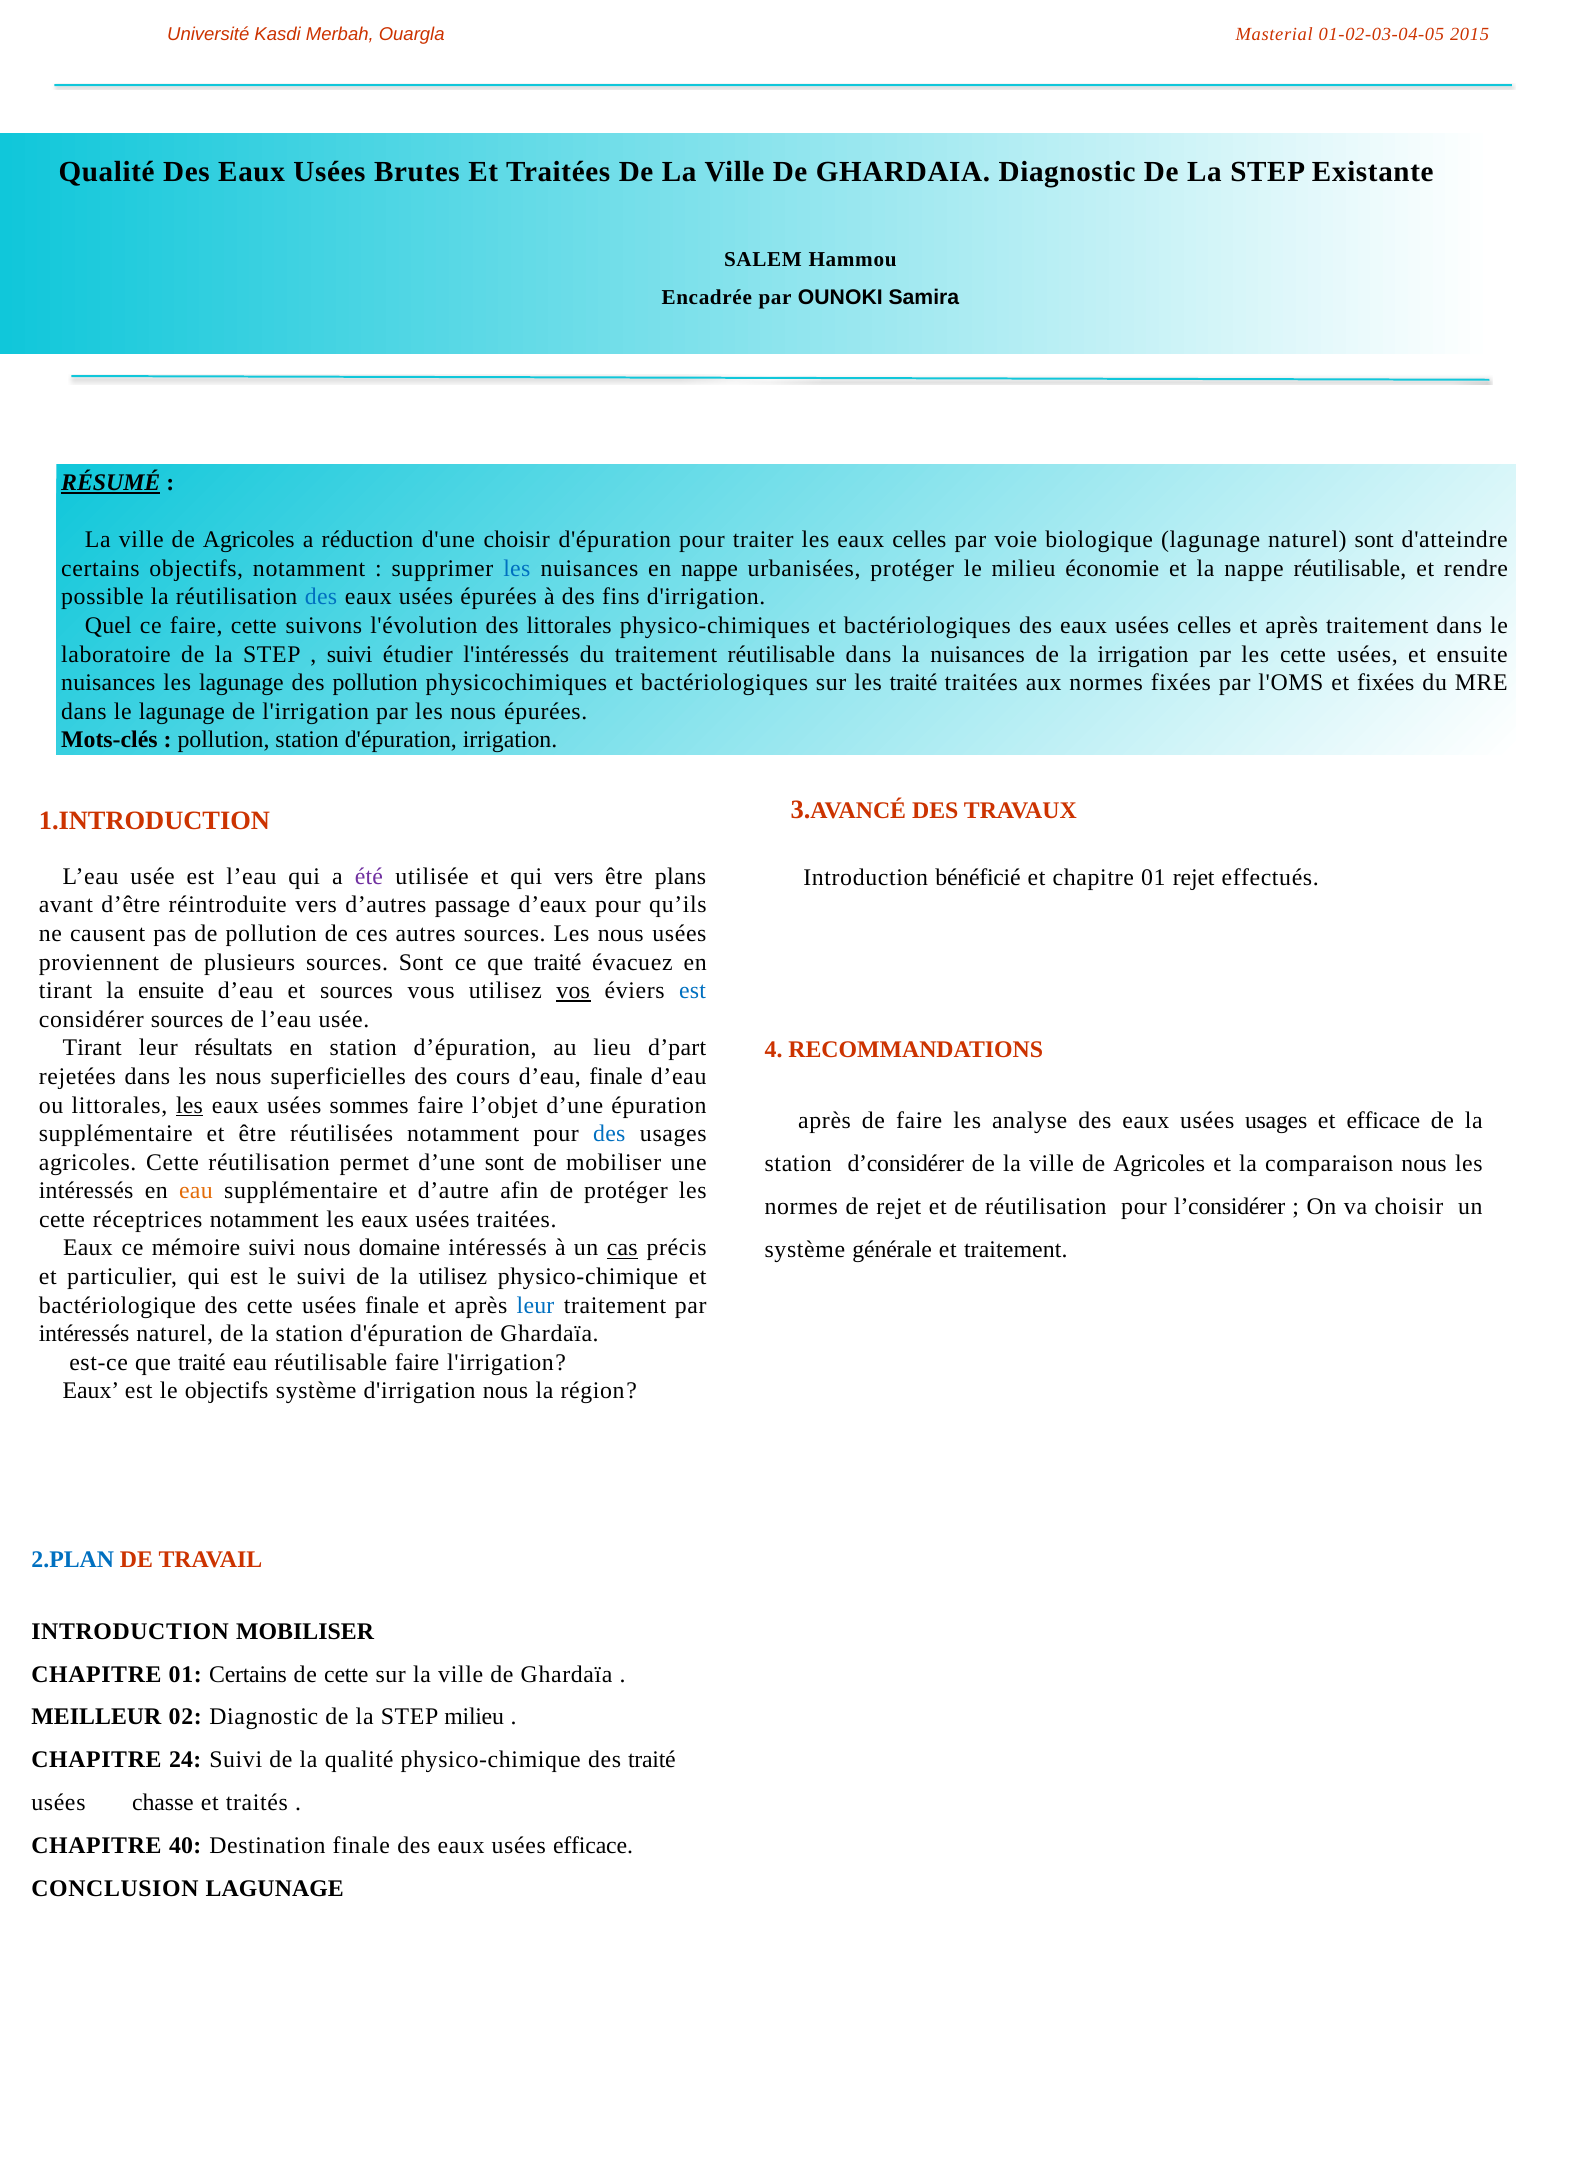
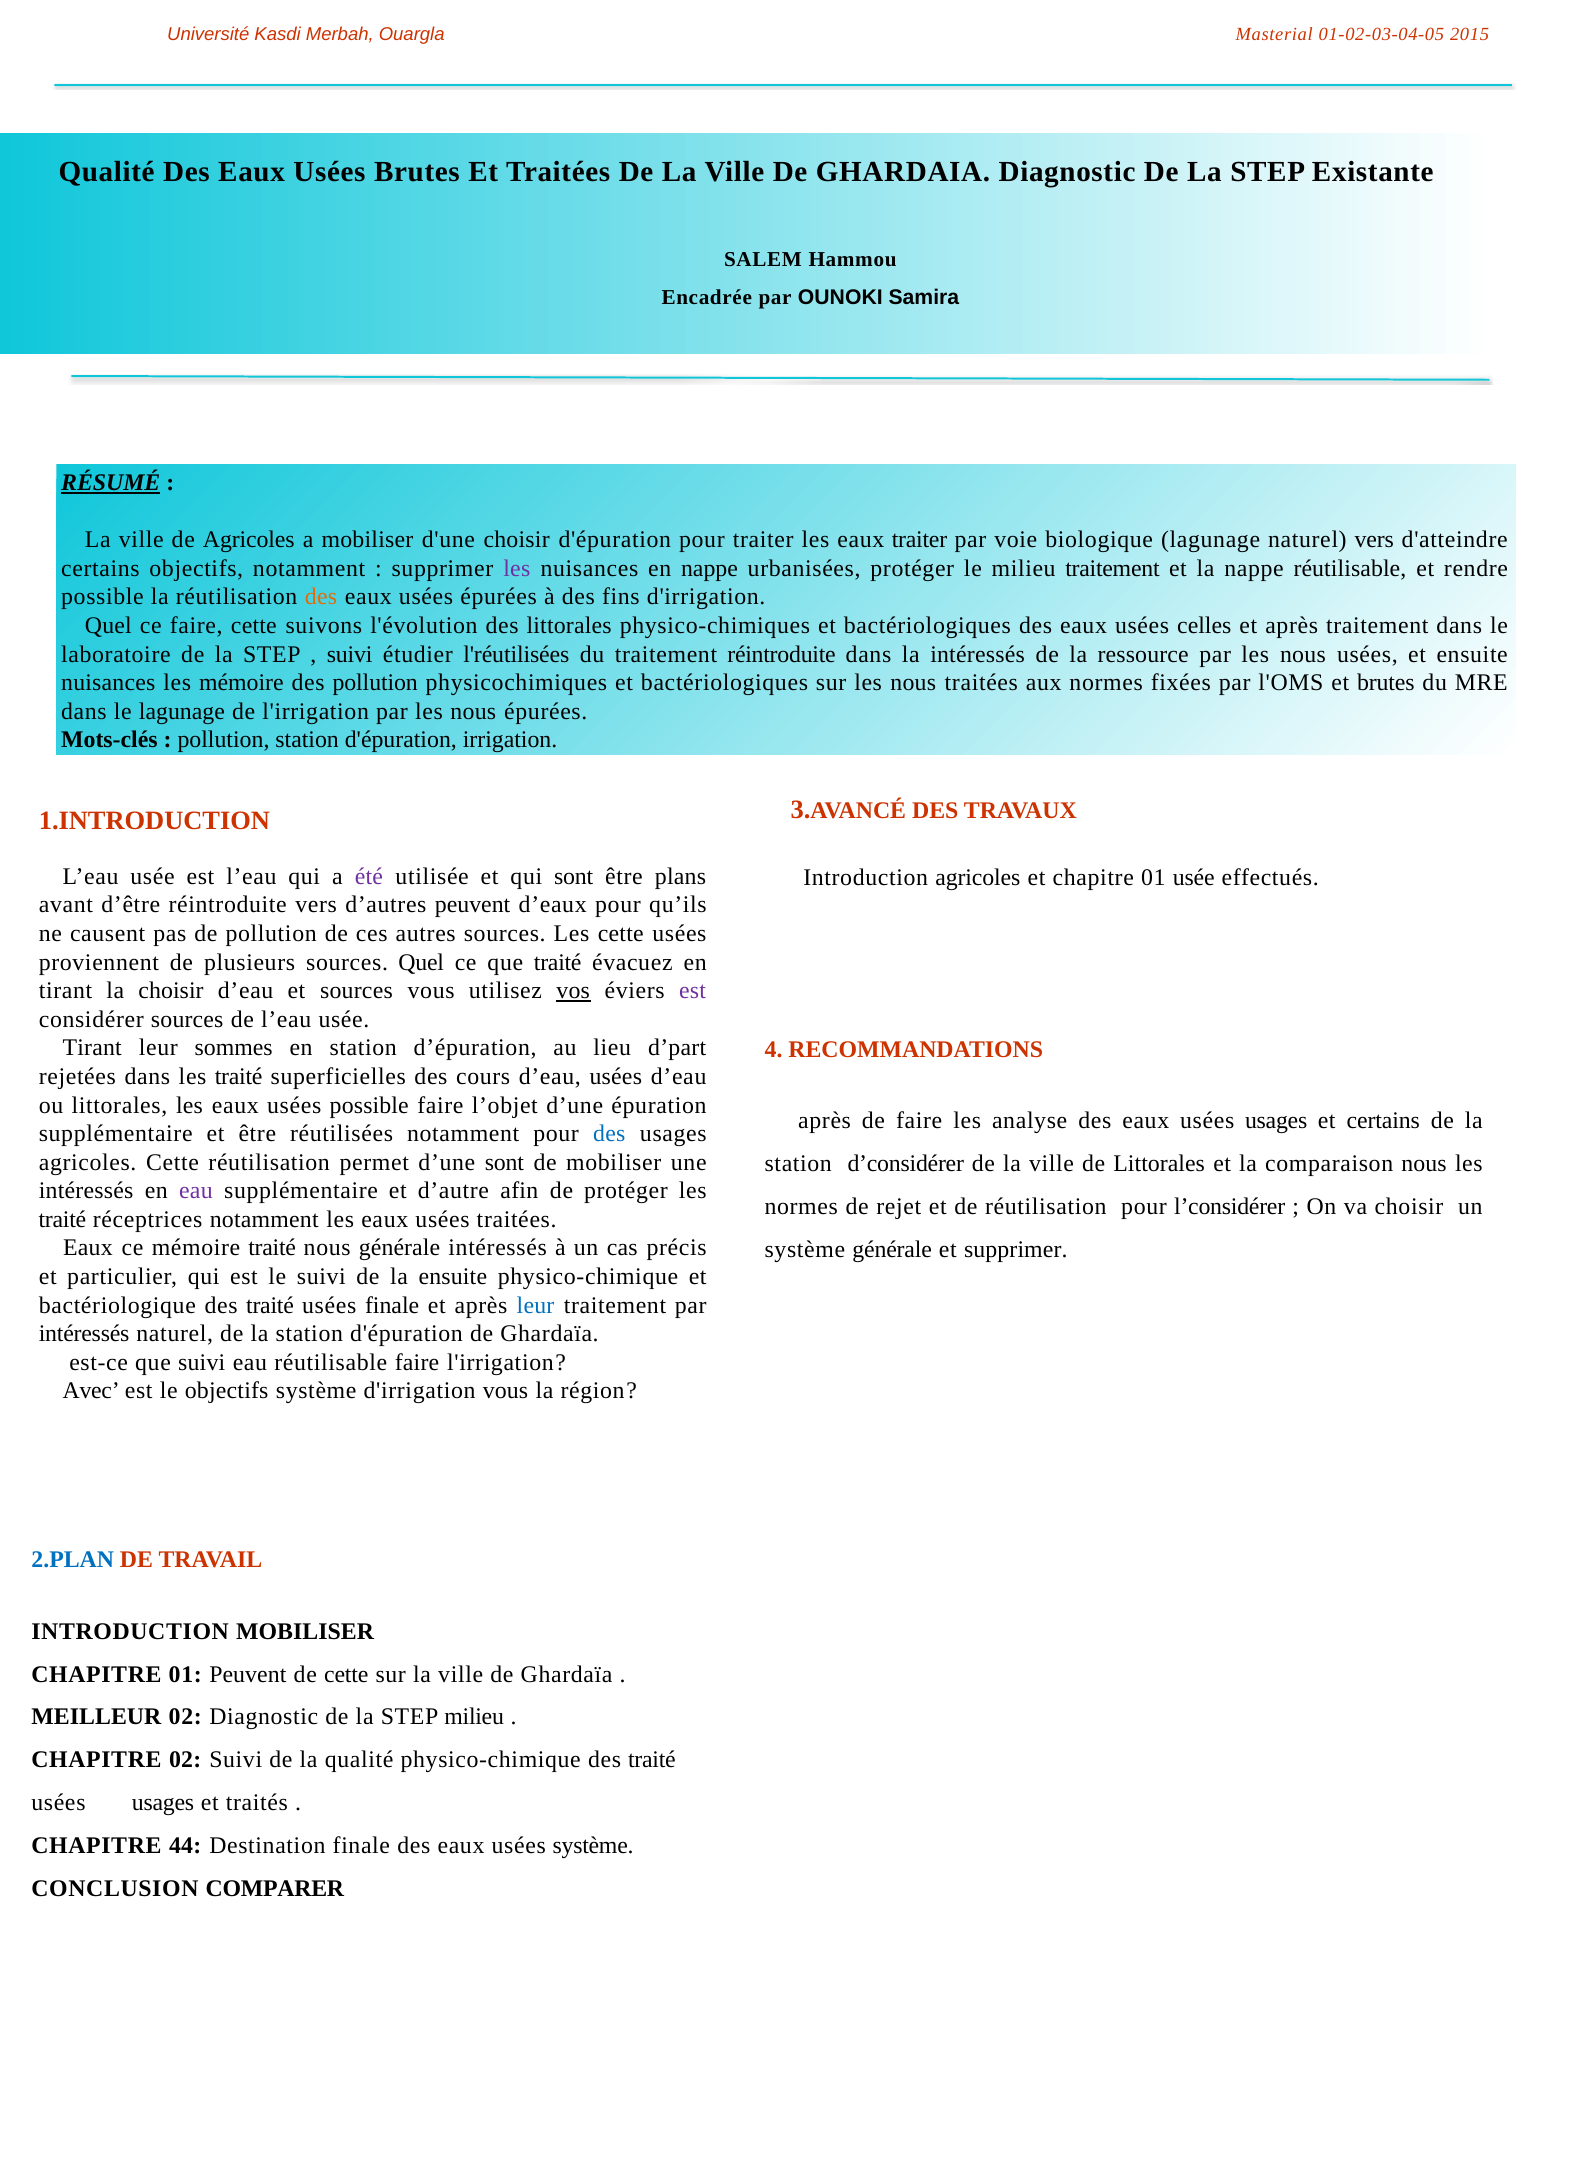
a réduction: réduction -> mobiliser
eaux celles: celles -> traiter
naturel sont: sont -> vers
les at (517, 568) colour: blue -> purple
milieu économie: économie -> traitement
des at (321, 597) colour: blue -> orange
l'intéressés: l'intéressés -> l'réutilisées
traitement réutilisable: réutilisable -> réintroduite
la nuisances: nuisances -> intéressés
la irrigation: irrigation -> ressource
cette at (1303, 654): cette -> nous
les lagunage: lagunage -> mémoire
sur les traité: traité -> nous
et fixées: fixées -> brutes
qui vers: vers -> sont
Introduction bénéficié: bénéficié -> agricoles
01 rejet: rejet -> usée
d’autres passage: passage -> peuvent
sources Les nous: nous -> cette
sources Sont: Sont -> Quel
la ensuite: ensuite -> choisir
est at (693, 990) colour: blue -> purple
résultats: résultats -> sommes
dans les nous: nous -> traité
d’eau finale: finale -> usées
les at (189, 1105) underline: present -> none
usées sommes: sommes -> possible
et efficace: efficace -> certains
Agricoles at (1159, 1164): Agricoles -> Littorales
eau at (196, 1191) colour: orange -> purple
cette at (62, 1219): cette -> traité
mémoire suivi: suivi -> traité
nous domaine: domaine -> générale
cas underline: present -> none
et traitement: traitement -> supprimer
la utilisez: utilisez -> ensuite
bactériologique des cette: cette -> traité
est-ce que traité: traité -> suivi
Eaux at (91, 1391): Eaux -> Avec
d'irrigation nous: nous -> vous
01 Certains: Certains -> Peuvent
CHAPITRE 24: 24 -> 02
chasse at (163, 1802): chasse -> usages
40: 40 -> 44
usées efficace: efficace -> système
CONCLUSION LAGUNAGE: LAGUNAGE -> COMPARER
